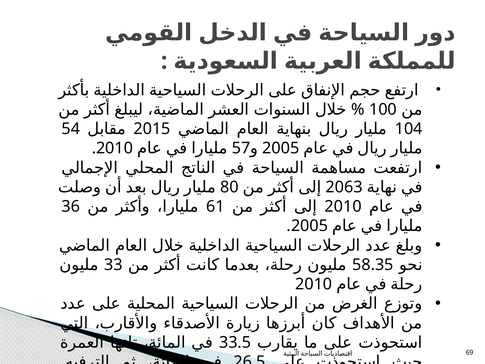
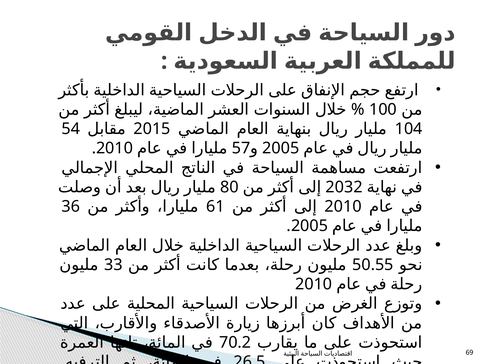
2063: 2063 -> 2032
58.35: 58.35 -> 50.55
33.5: 33.5 -> 70.2
